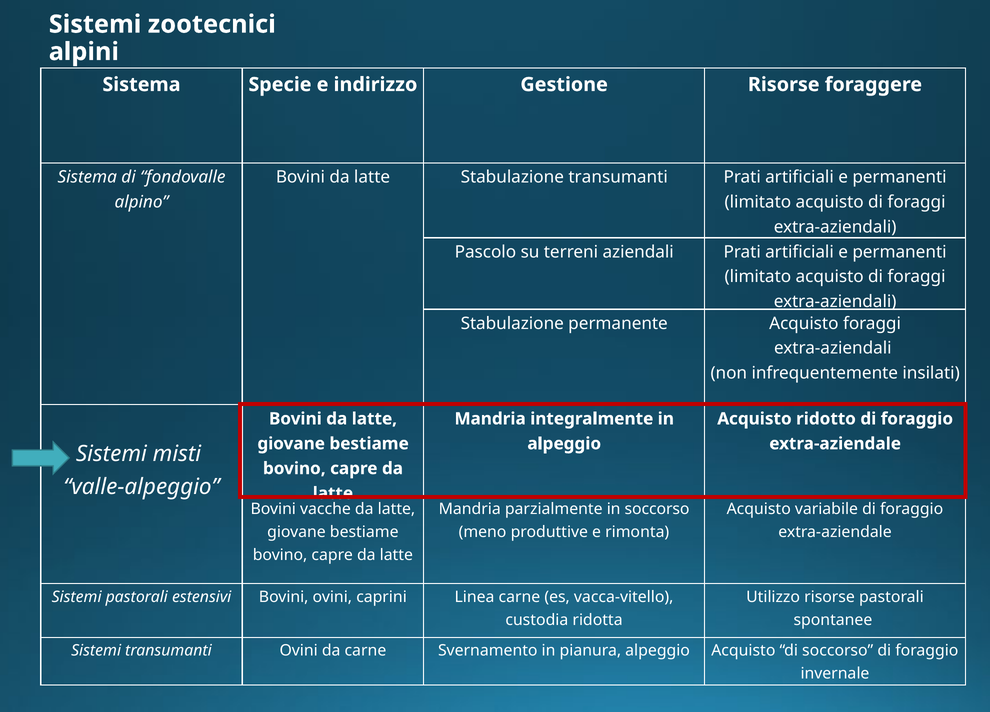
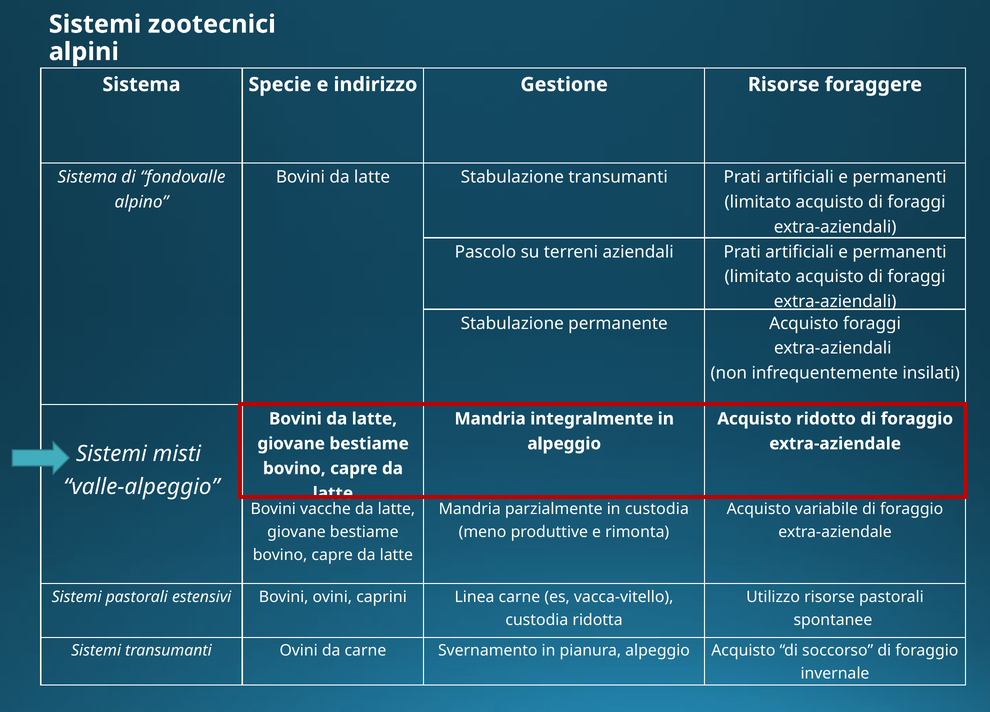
in soccorso: soccorso -> custodia
